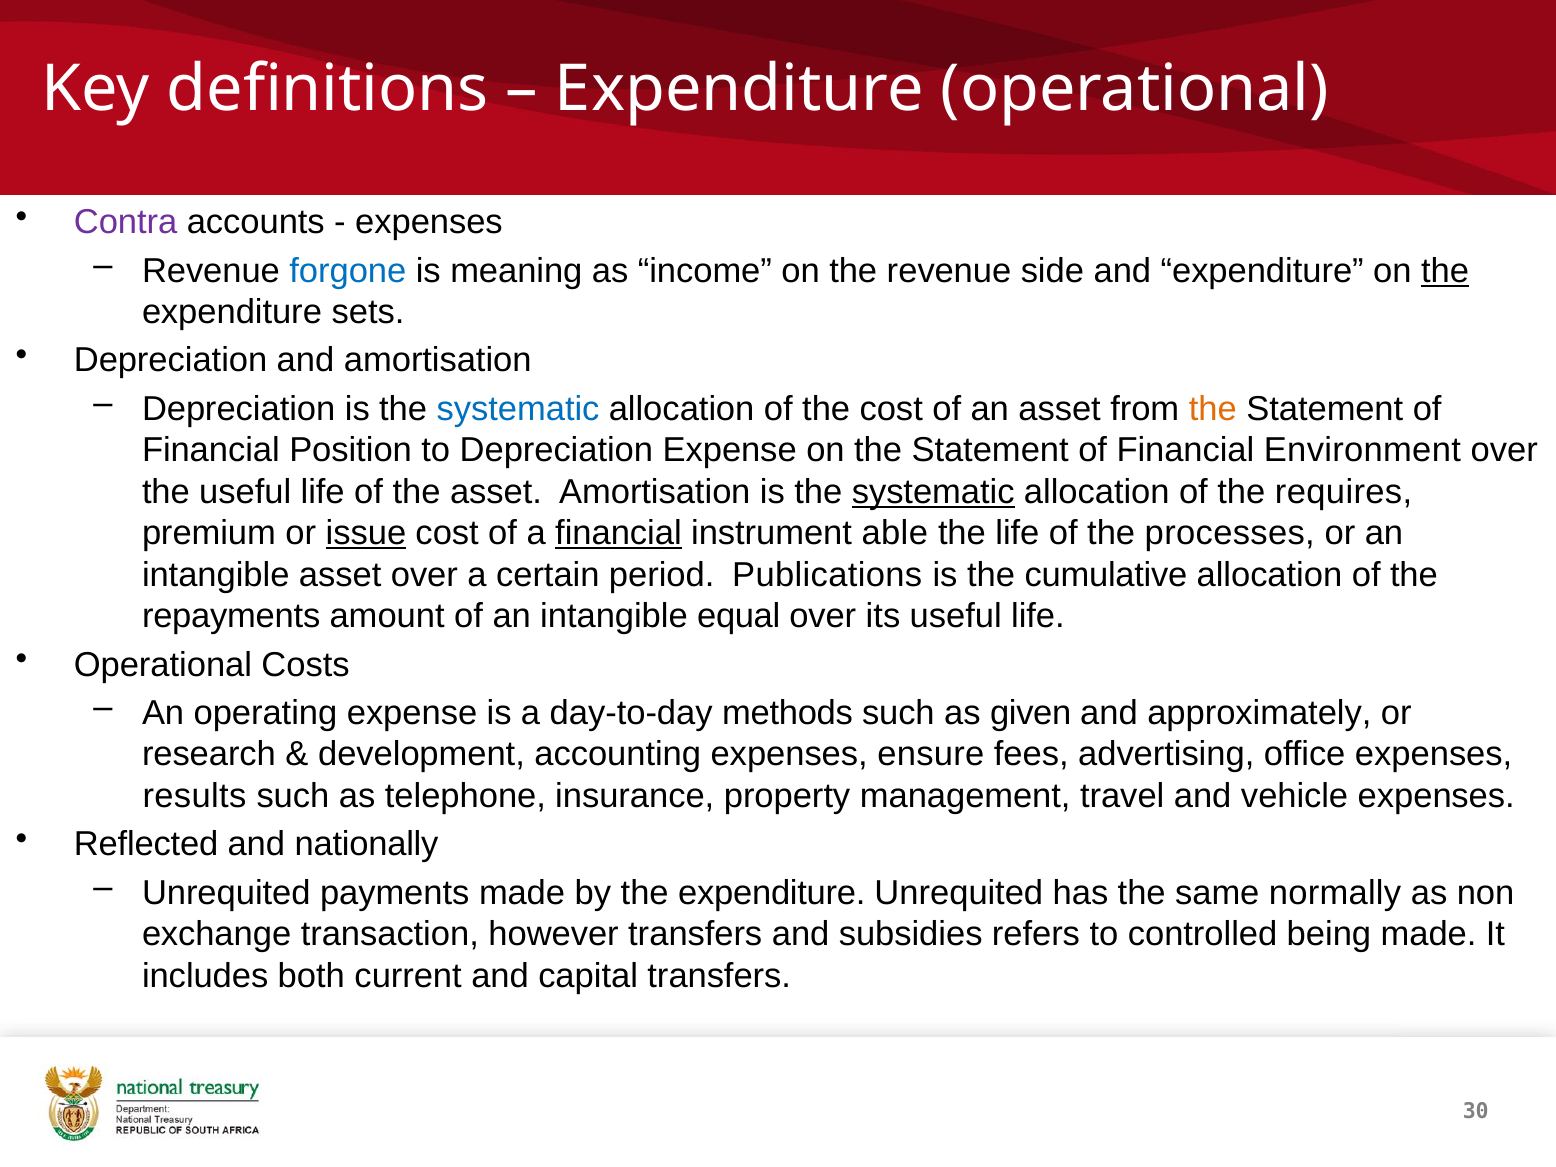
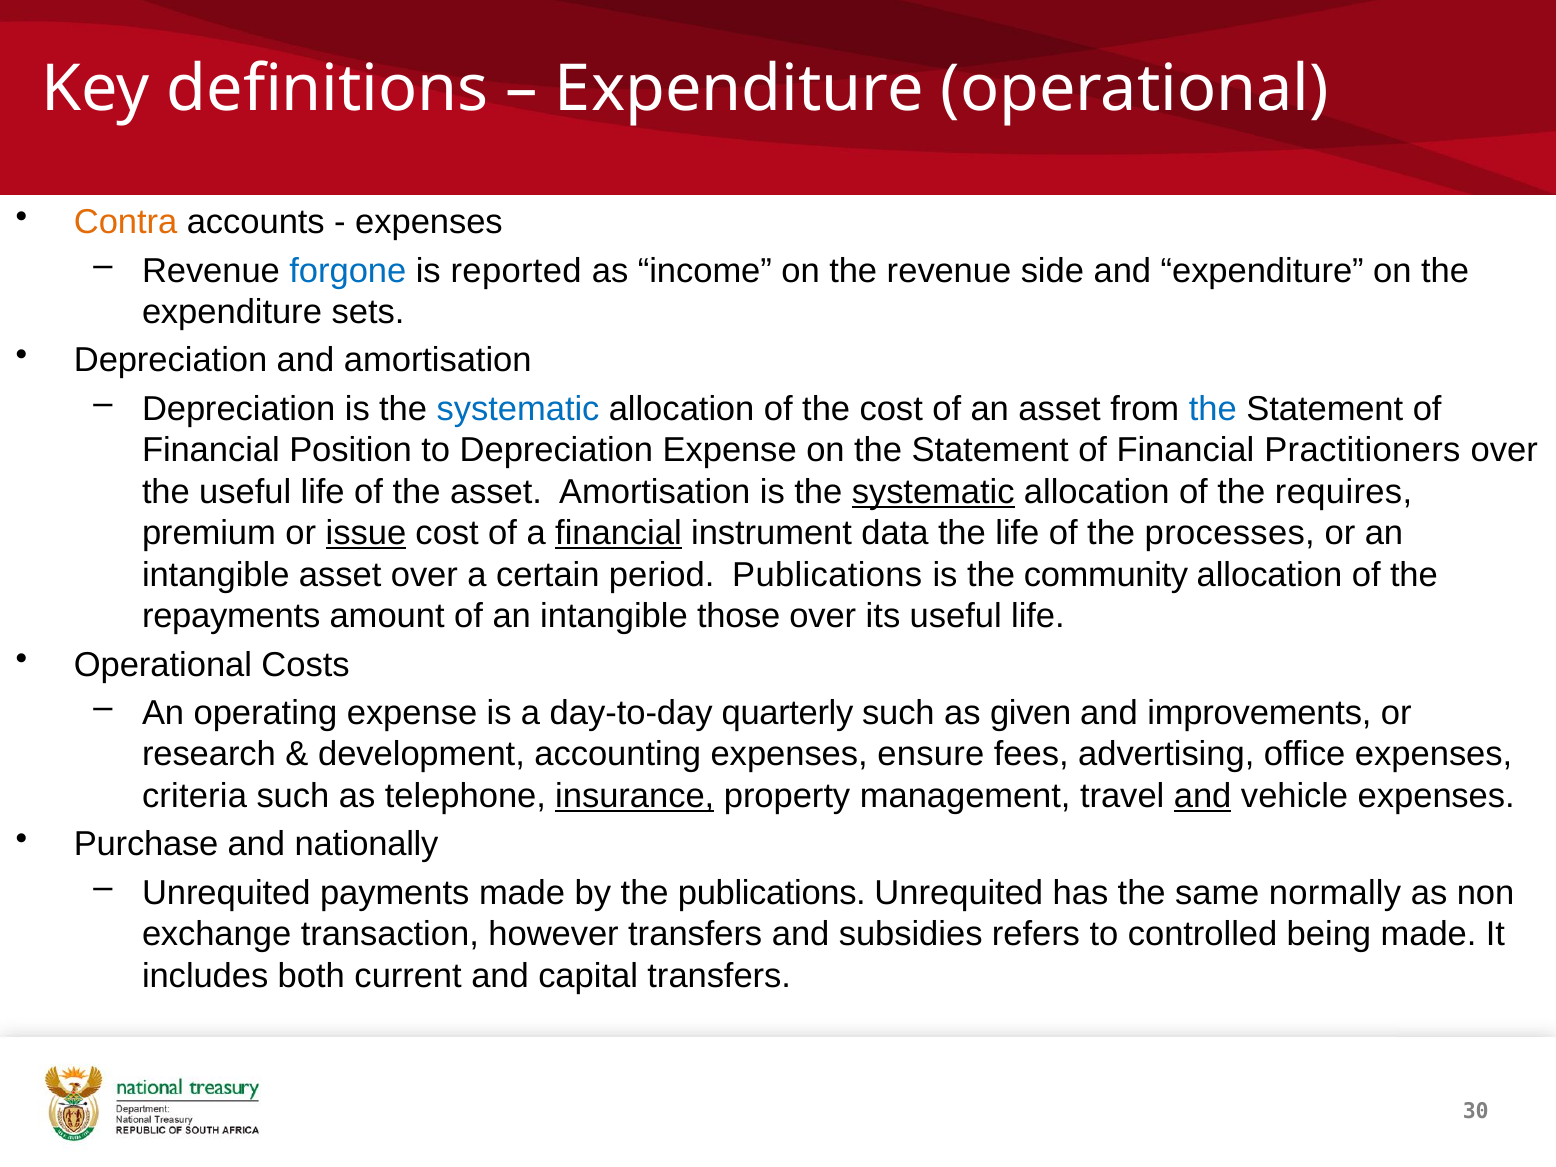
Contra colour: purple -> orange
meaning: meaning -> reported
the at (1445, 271) underline: present -> none
the at (1213, 409) colour: orange -> blue
Environment: Environment -> Practitioners
able: able -> data
cumulative: cumulative -> community
equal: equal -> those
methods: methods -> quarterly
approximately: approximately -> improvements
results: results -> criteria
insurance underline: none -> present
and at (1203, 796) underline: none -> present
Reflected: Reflected -> Purchase
by the expenditure: expenditure -> publications
